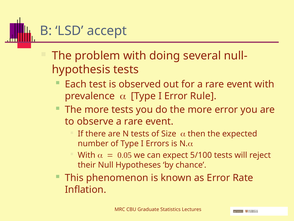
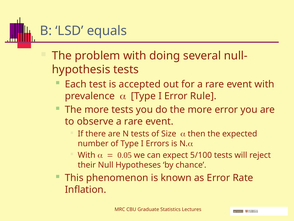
accept: accept -> equals
observed: observed -> accepted
